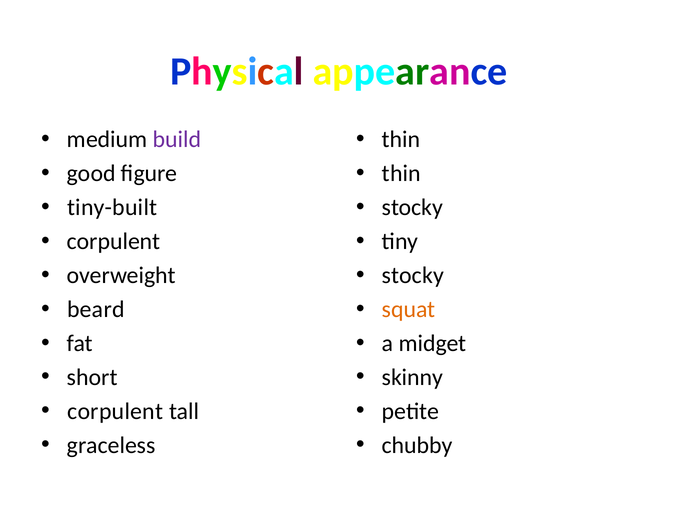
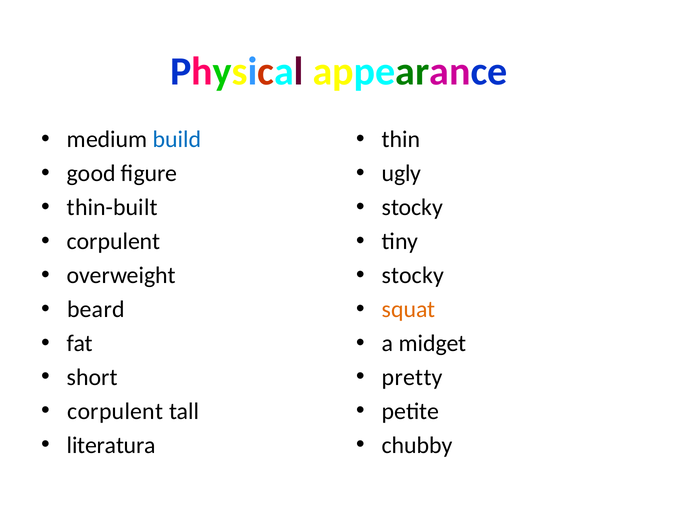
build colour: purple -> blue
thin at (401, 174): thin -> ugly
tiny-built: tiny-built -> thin-built
skinny: skinny -> pretty
graceless: graceless -> literatura
